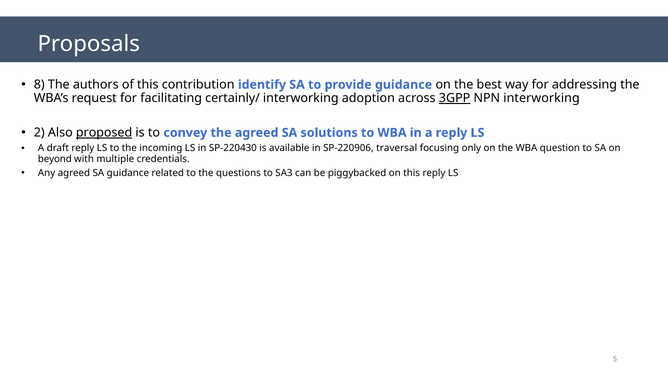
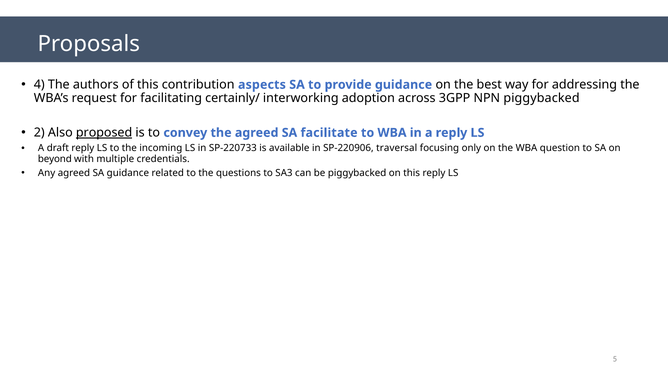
8: 8 -> 4
identify: identify -> aspects
3GPP underline: present -> none
NPN interworking: interworking -> piggybacked
solutions: solutions -> facilitate
SP-220430: SP-220430 -> SP-220733
